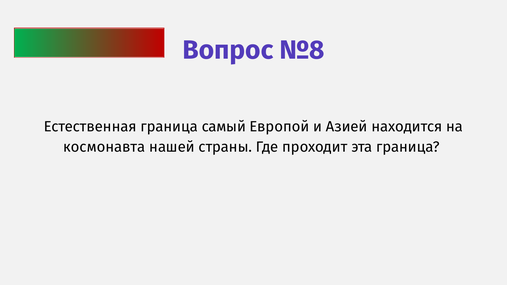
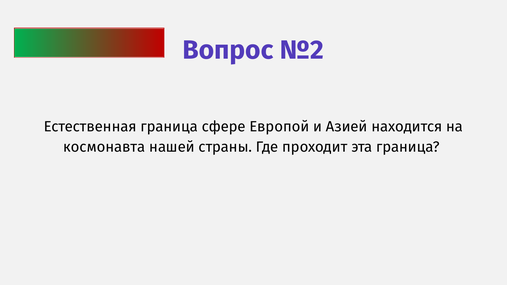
№8: №8 -> №2
самый: самый -> сфере
